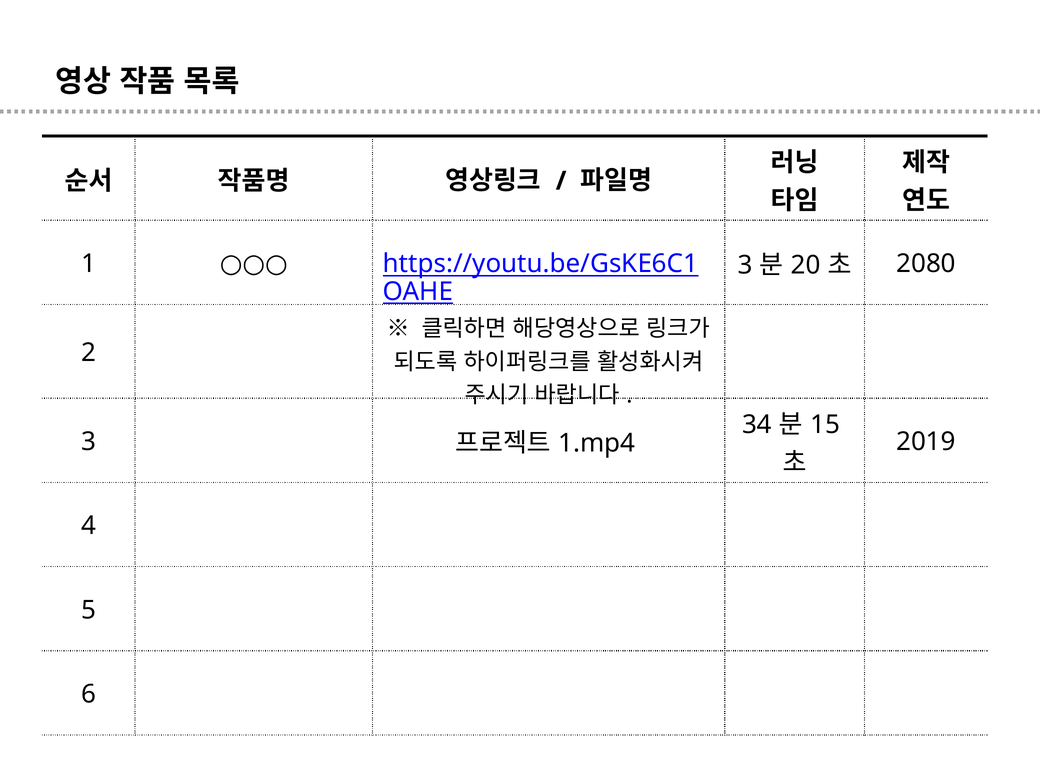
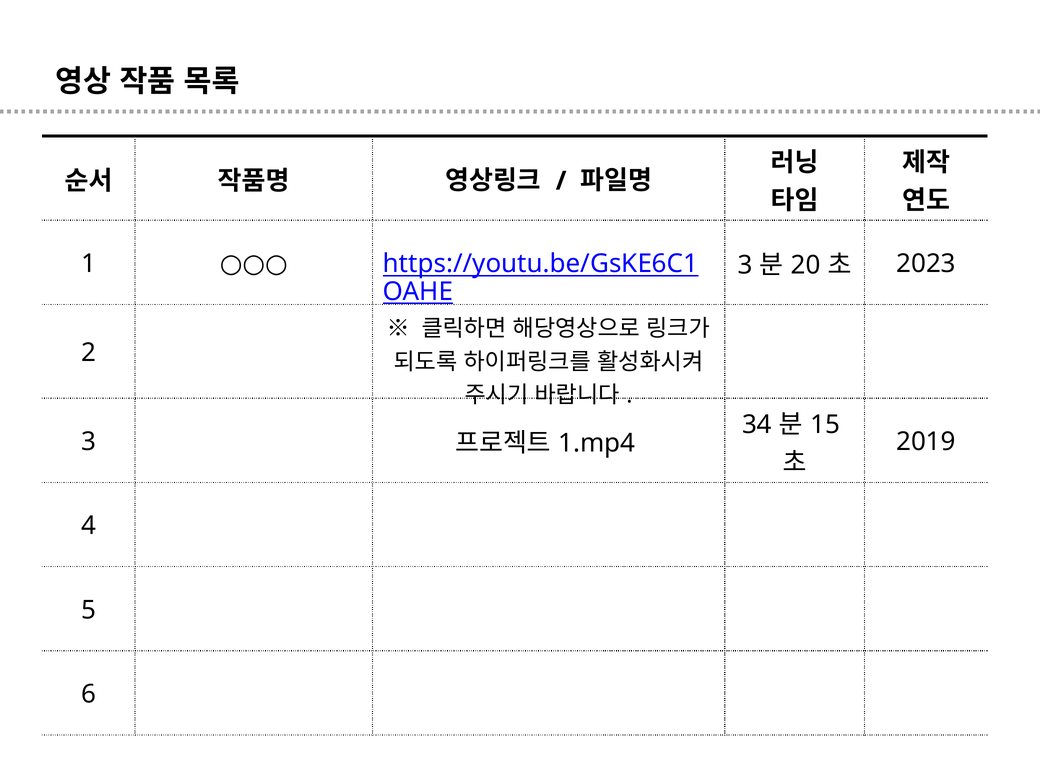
2080: 2080 -> 2023
